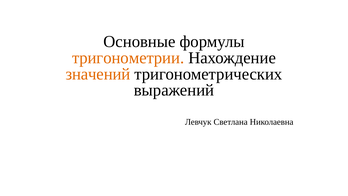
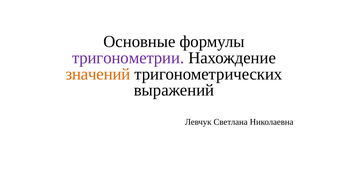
тригонометрии colour: orange -> purple
